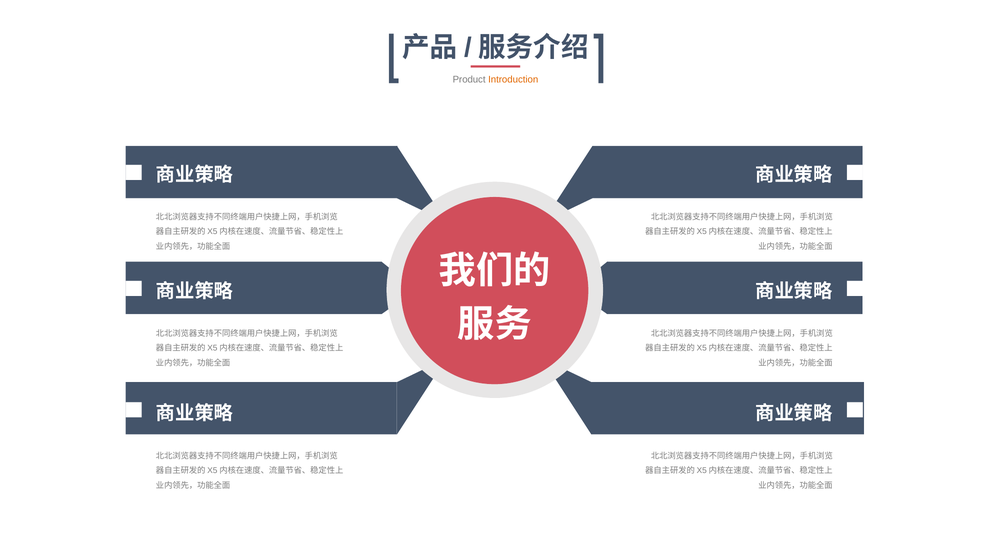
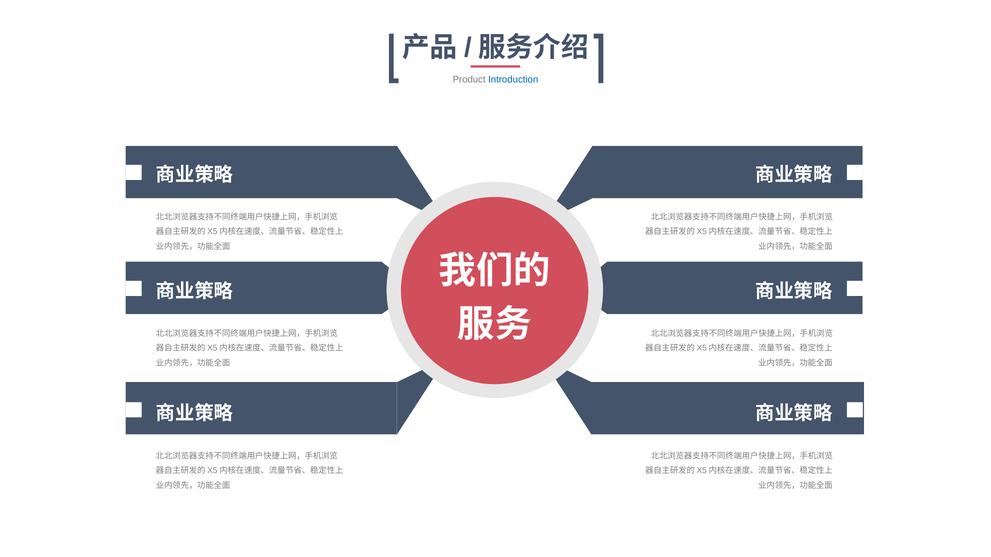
Introduction colour: orange -> blue
